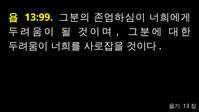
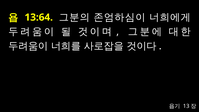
13:99: 13:99 -> 13:64
